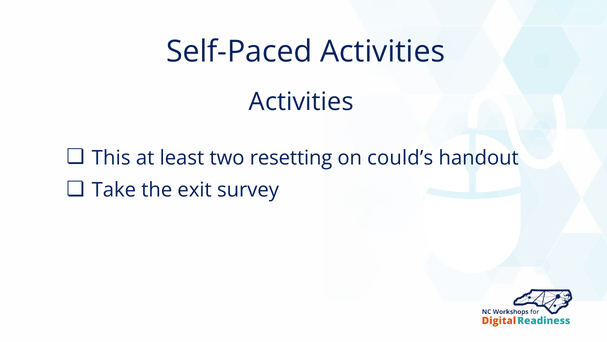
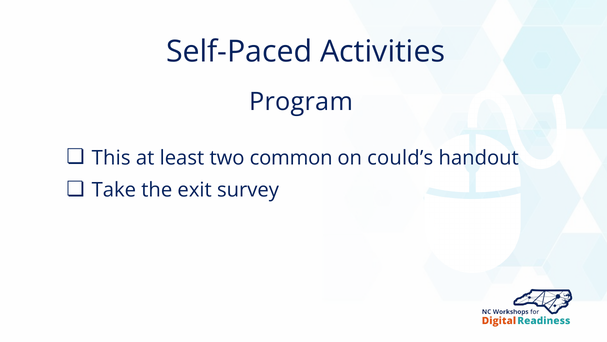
Activities at (301, 102): Activities -> Program
resetting: resetting -> common
